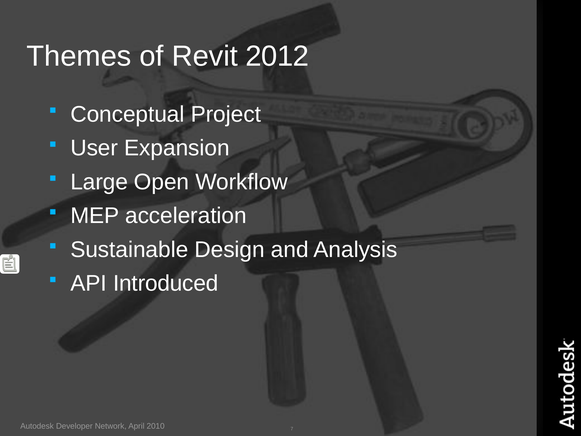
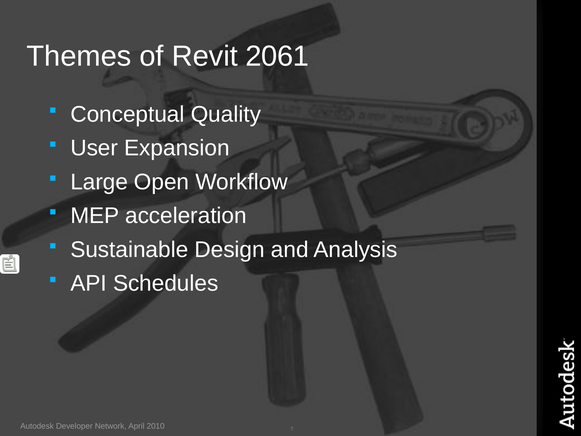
2012: 2012 -> 2061
Project: Project -> Quality
Introduced: Introduced -> Schedules
